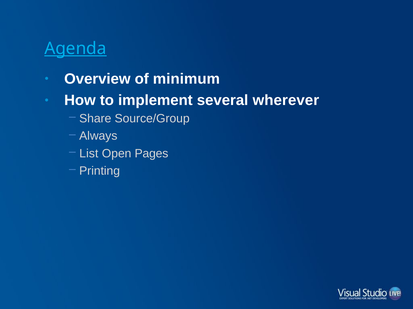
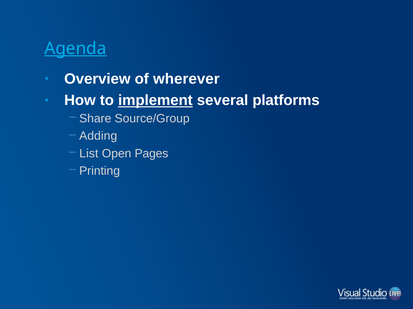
minimum: minimum -> wherever
implement underline: none -> present
wherever: wherever -> platforms
Always: Always -> Adding
